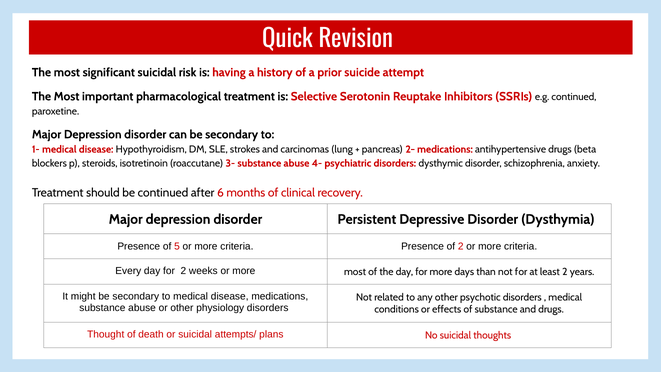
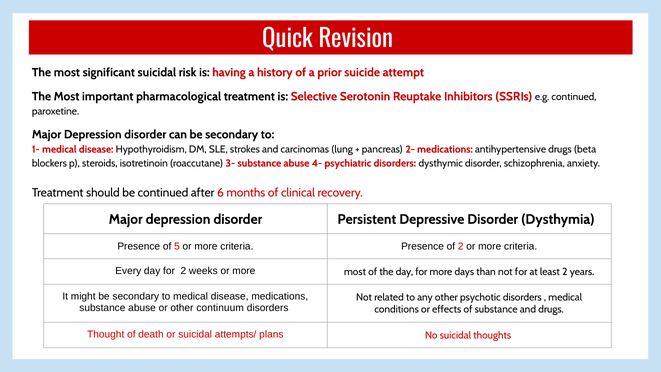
physiology: physiology -> continuum
